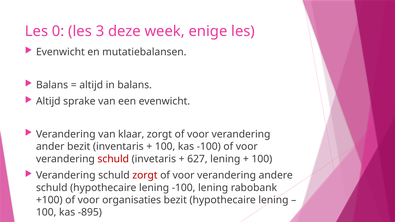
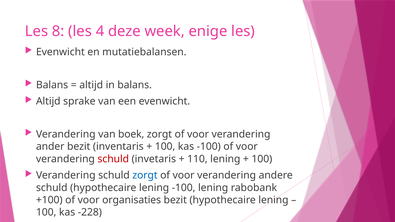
0: 0 -> 8
3: 3 -> 4
klaar: klaar -> boek
627: 627 -> 110
zorgt at (145, 175) colour: red -> blue
-895: -895 -> -228
